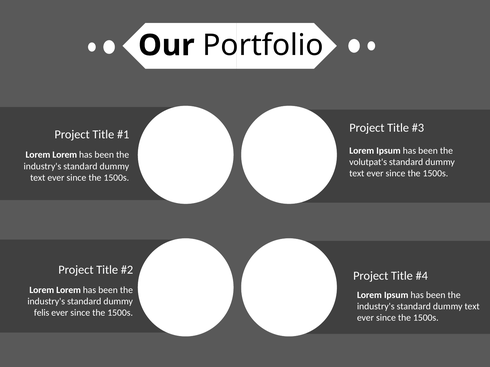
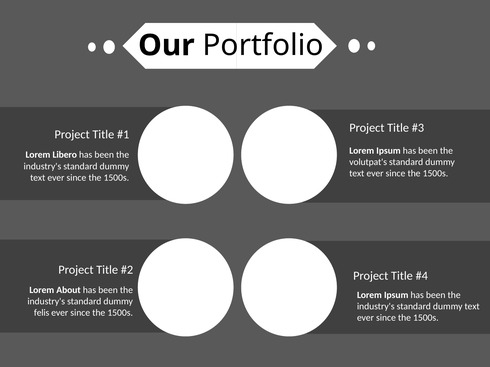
Lorem at (65, 155): Lorem -> Libero
Lorem at (69, 290): Lorem -> About
